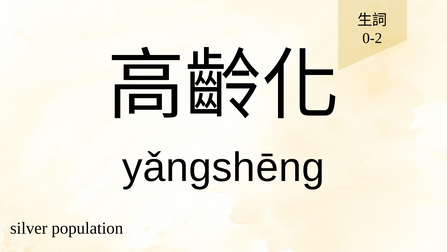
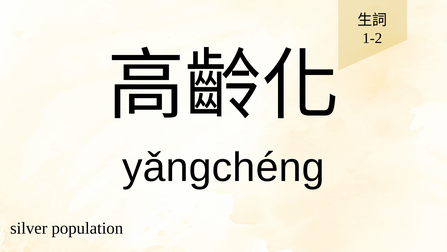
0-2: 0-2 -> 1-2
yǎngshēng: yǎngshēng -> yǎngchéng
